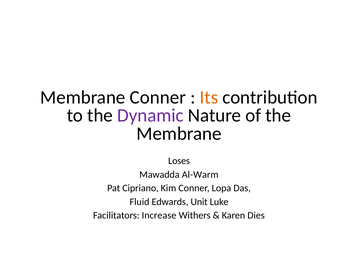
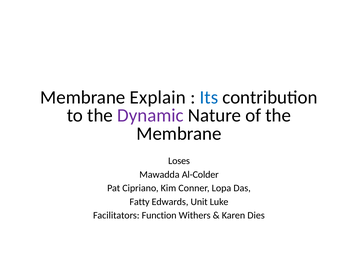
Membrane Conner: Conner -> Explain
Its colour: orange -> blue
Al-Warm: Al-Warm -> Al-Colder
Fluid: Fluid -> Fatty
Increase: Increase -> Function
